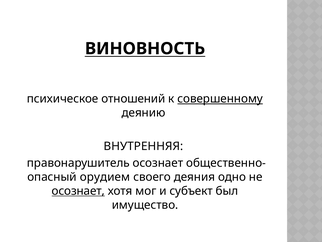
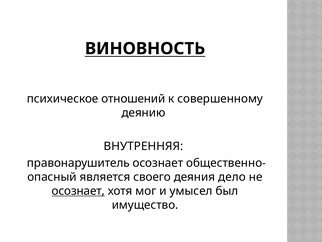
совершенному underline: present -> none
орудием: орудием -> является
одно: одно -> дело
субъект: субъект -> умысел
